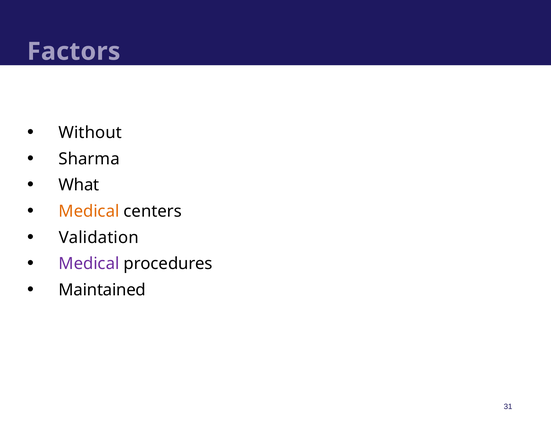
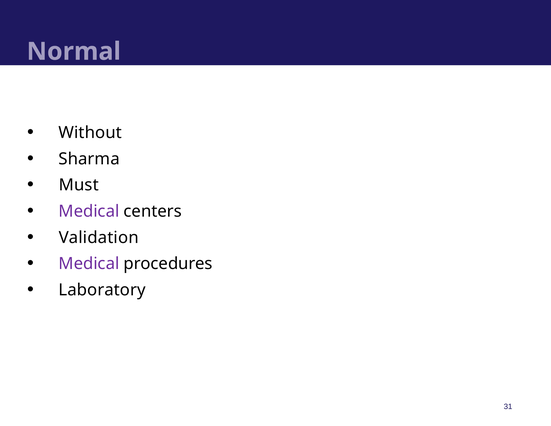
Factors: Factors -> Normal
What: What -> Must
Medical at (89, 211) colour: orange -> purple
Maintained: Maintained -> Laboratory
